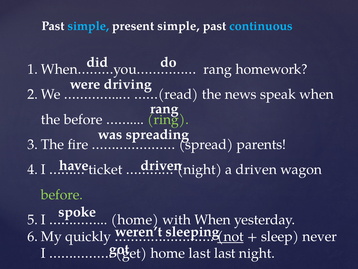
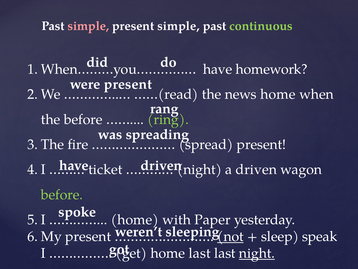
simple at (88, 26) colour: light blue -> pink
continuous colour: light blue -> light green
rang at (218, 69): rang -> have
were driving: driving -> present
news speak: speak -> home
spread parents: parents -> present
with When: When -> Paper
quickly at (88, 236): quickly -> present
never: never -> speak
night at (257, 253) underline: none -> present
